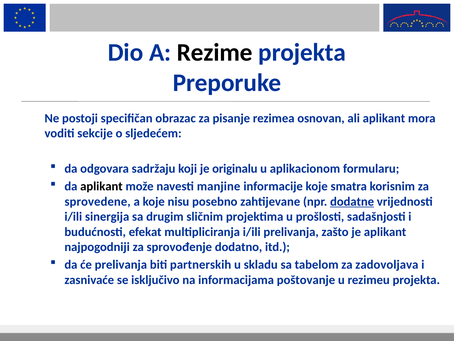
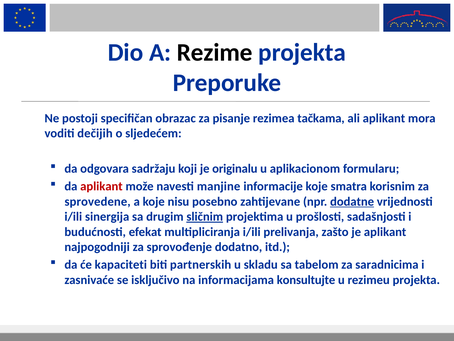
osnovan: osnovan -> tačkama
sekcije: sekcije -> dečijih
aplikant at (101, 186) colour: black -> red
sličnim underline: none -> present
će prelivanja: prelivanja -> kapaciteti
zadovoljava: zadovoljava -> saradnicima
poštovanje: poštovanje -> konsultujte
